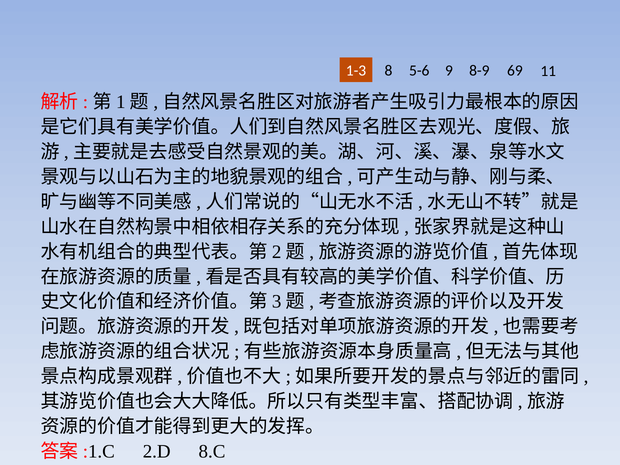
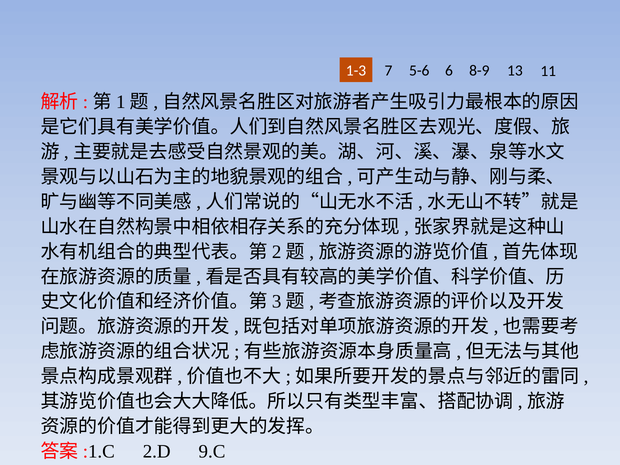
8: 8 -> 7
9: 9 -> 6
69: 69 -> 13
8.C: 8.C -> 9.C
